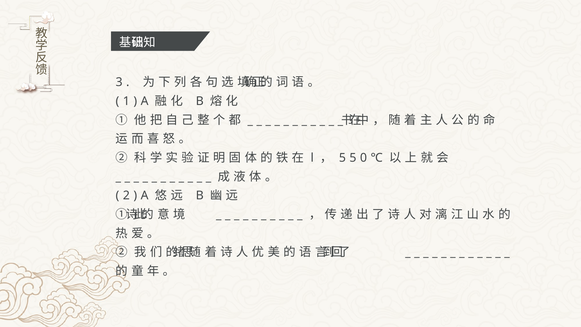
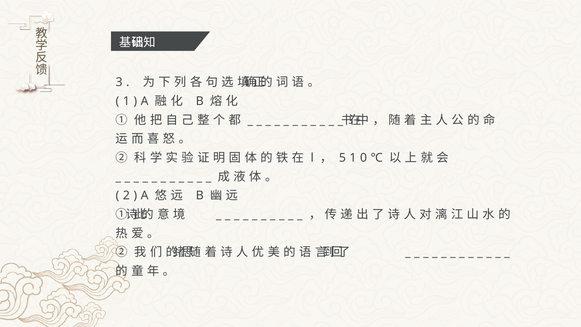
5 at (353, 158): 5 -> 1
